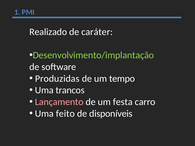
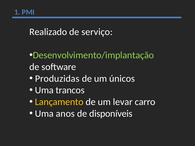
caráter: caráter -> serviço
tempo: tempo -> únicos
Lançamento colour: pink -> yellow
festa: festa -> levar
feito: feito -> anos
